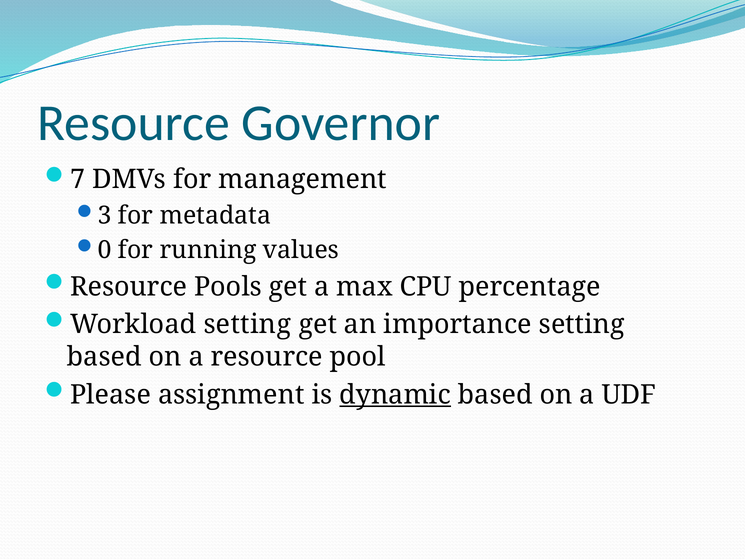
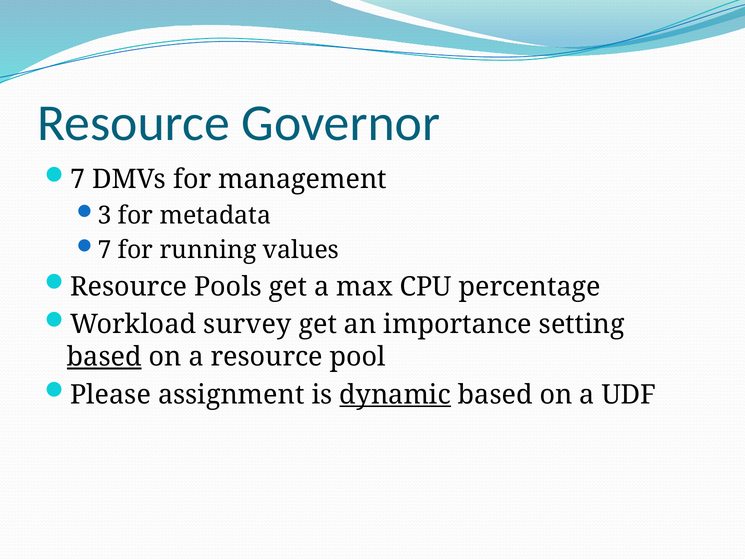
0 at (105, 250): 0 -> 7
Workload setting: setting -> survey
based at (104, 357) underline: none -> present
